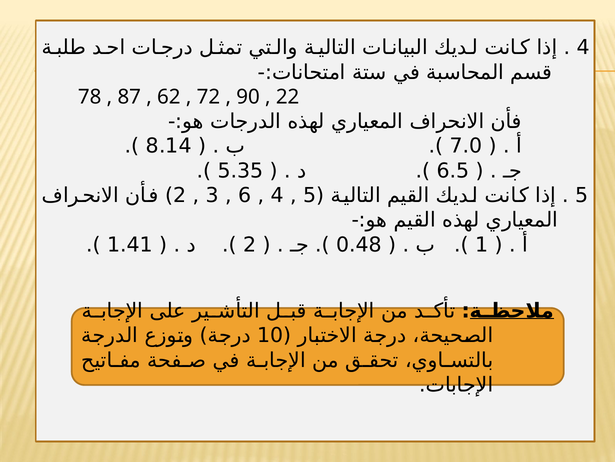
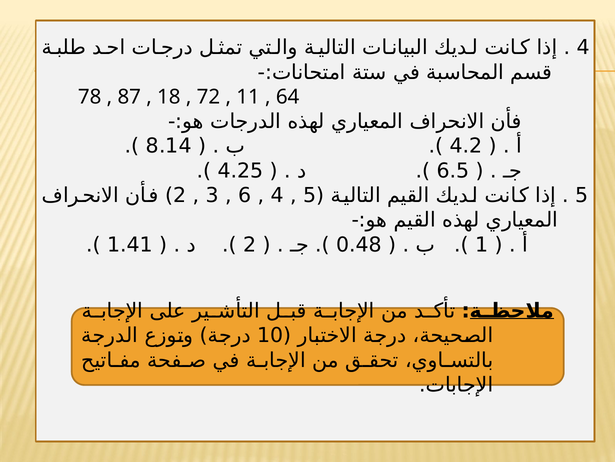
62: 62 -> 18
90: 90 -> 11
22: 22 -> 64
7.0: 7.0 -> 4.2
5.35: 5.35 -> 4.25
